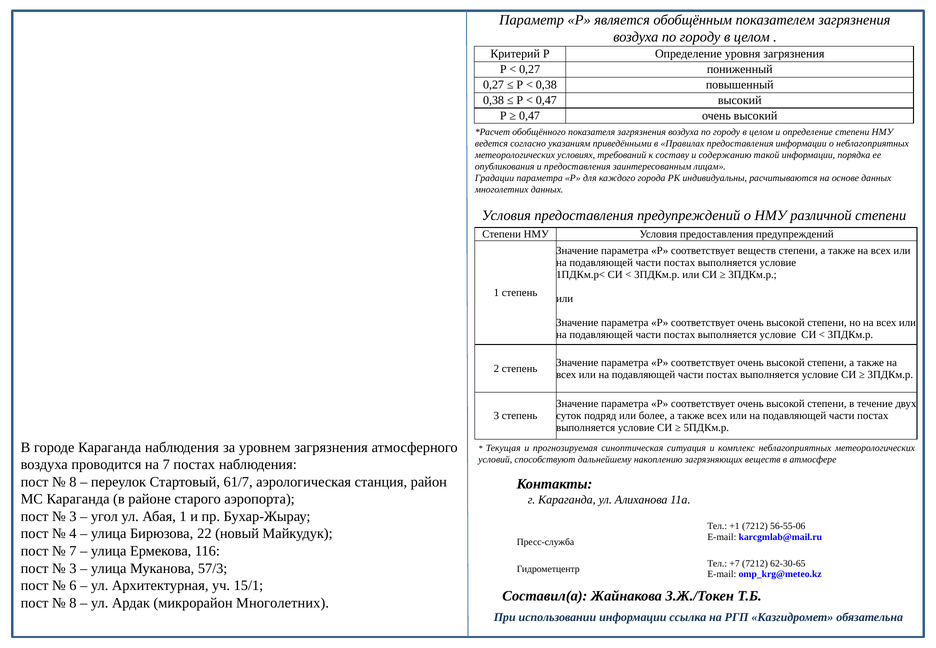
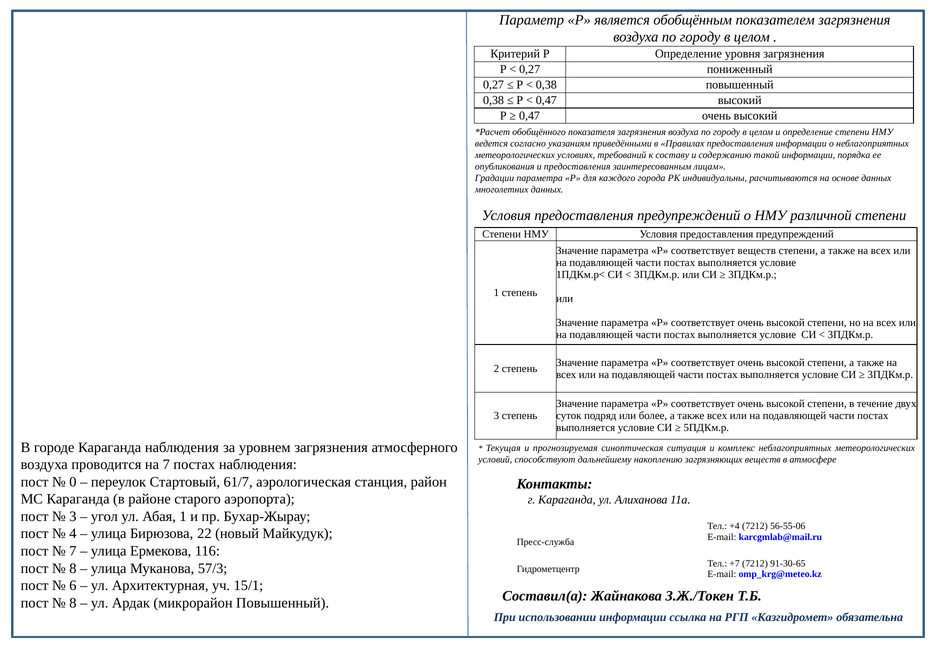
8 at (73, 482): 8 -> 0
+1: +1 -> +4
62-30-65: 62-30-65 -> 91-30-65
3 at (73, 568): 3 -> 8
микрорайон Многолетних: Многолетних -> Повышенный
